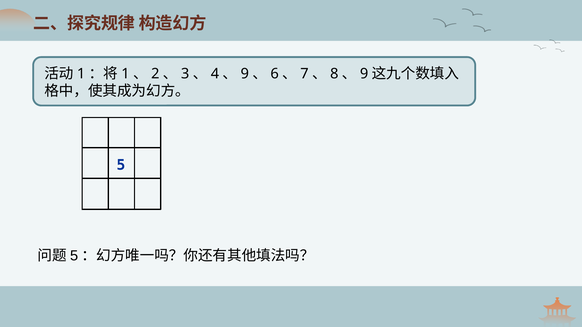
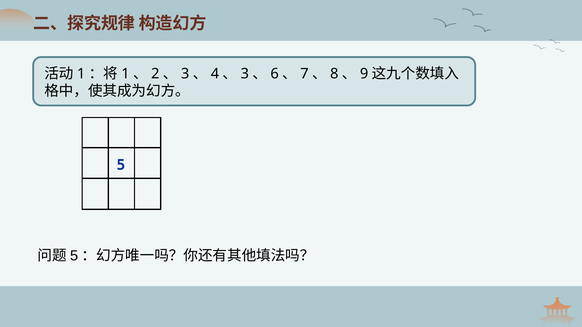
9 at (245, 74): 9 -> 3
